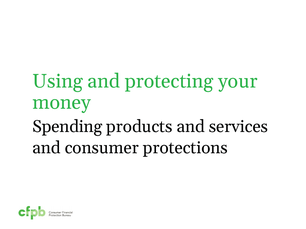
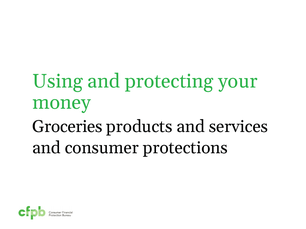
Spending: Spending -> Groceries
